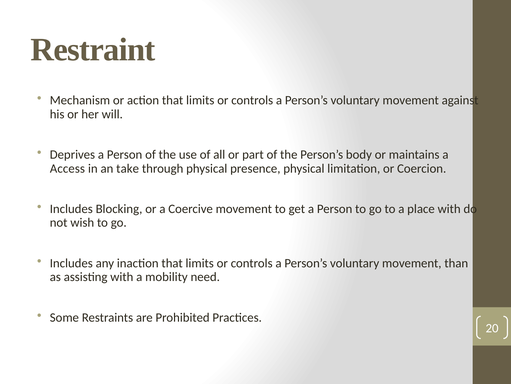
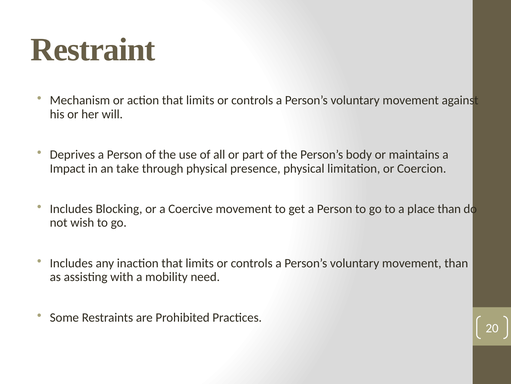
Access: Access -> Impact
place with: with -> than
